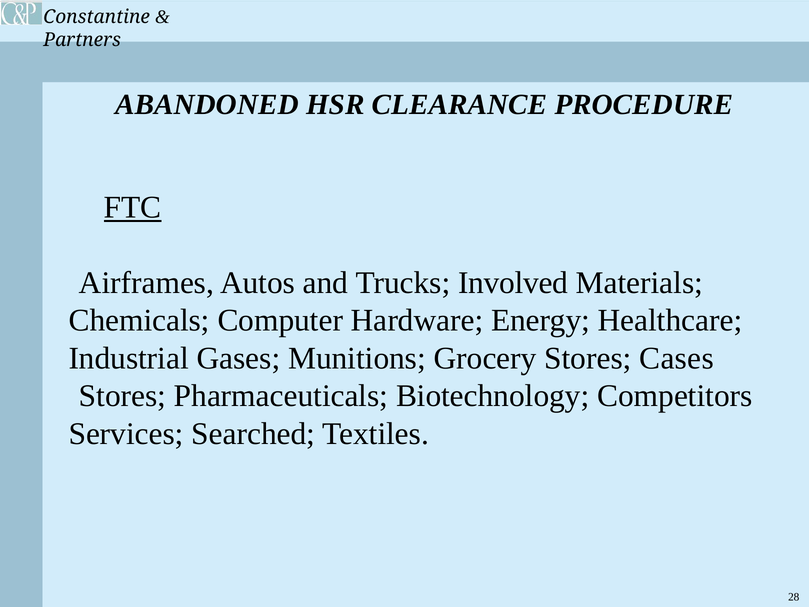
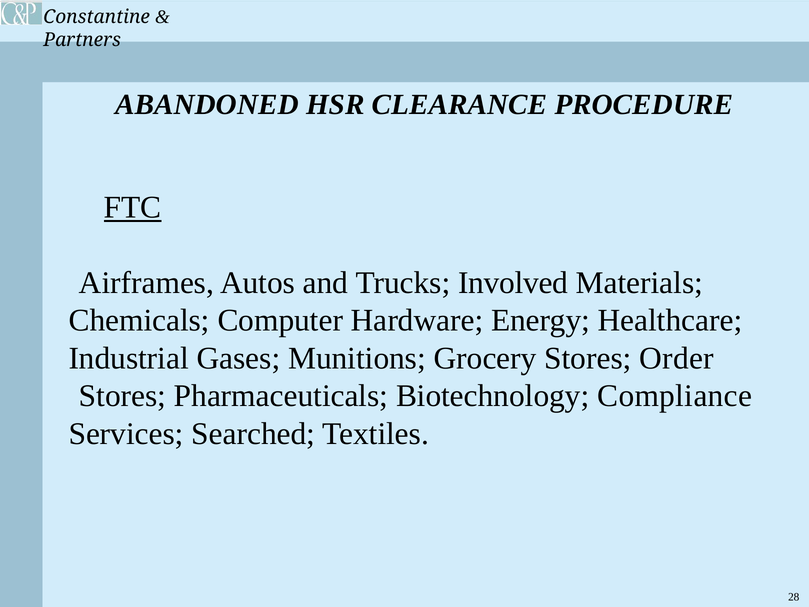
Cases: Cases -> Order
Competitors: Competitors -> Compliance
